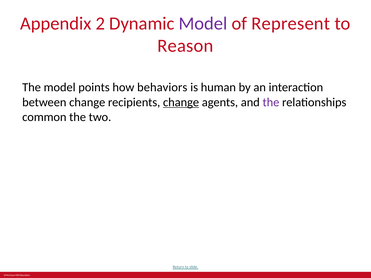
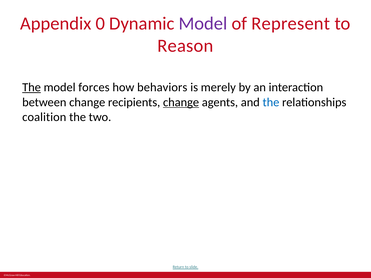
2: 2 -> 0
The at (32, 87) underline: none -> present
points: points -> forces
human: human -> merely
the at (271, 102) colour: purple -> blue
common: common -> coalition
